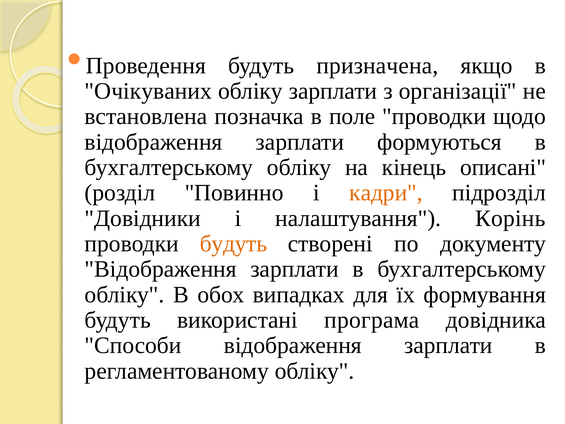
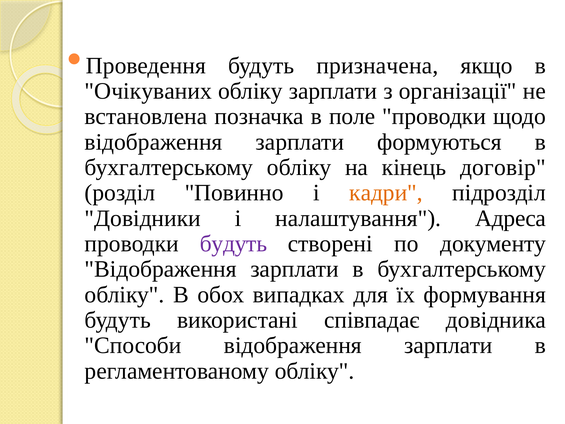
описані: описані -> договір
Корінь: Корінь -> Адреса
будуть at (233, 244) colour: orange -> purple
програма: програма -> співпадає
